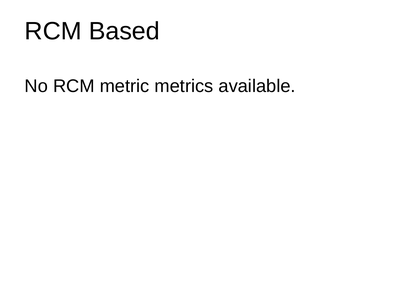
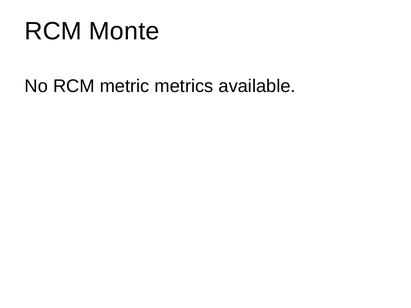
Based: Based -> Monte
